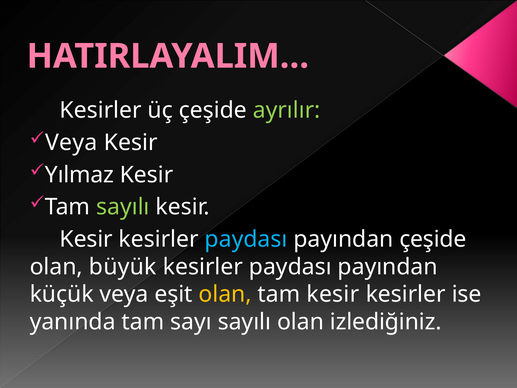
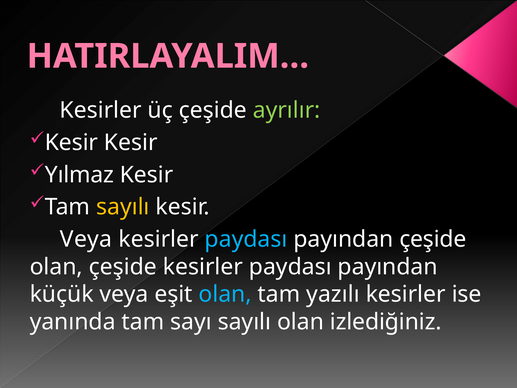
Veya at (71, 142): Veya -> Kesir
sayılı at (123, 207) colour: light green -> yellow
Kesir at (86, 239): Kesir -> Veya
olan büyük: büyük -> çeşide
olan at (225, 294) colour: yellow -> light blue
tam kesir: kesir -> yazılı
